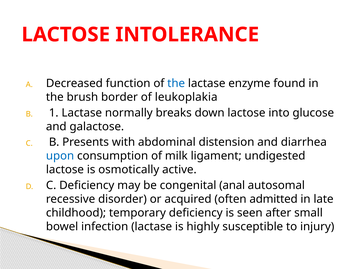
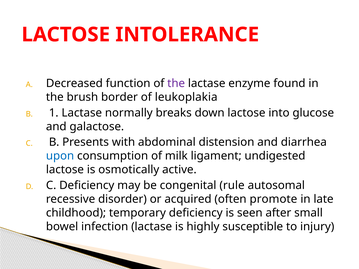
the at (176, 83) colour: blue -> purple
anal: anal -> rule
admitted: admitted -> promote
